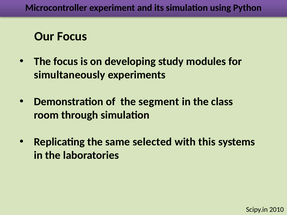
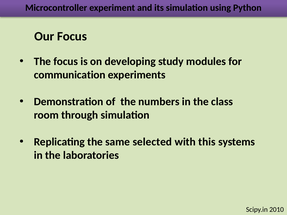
simultaneously: simultaneously -> communication
segment: segment -> numbers
